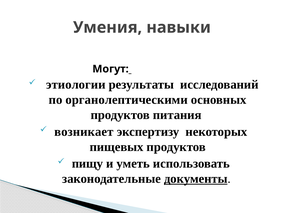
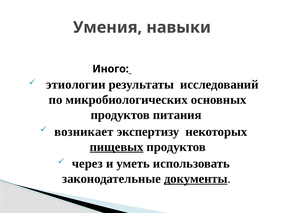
Могут: Могут -> Иного
органолептическими: органолептическими -> микробиологических
пищевых underline: none -> present
пищу: пищу -> через
